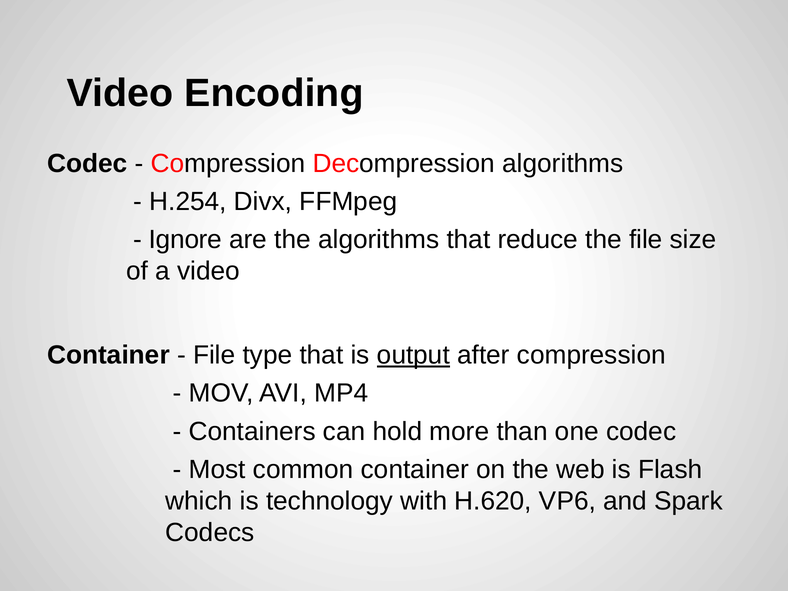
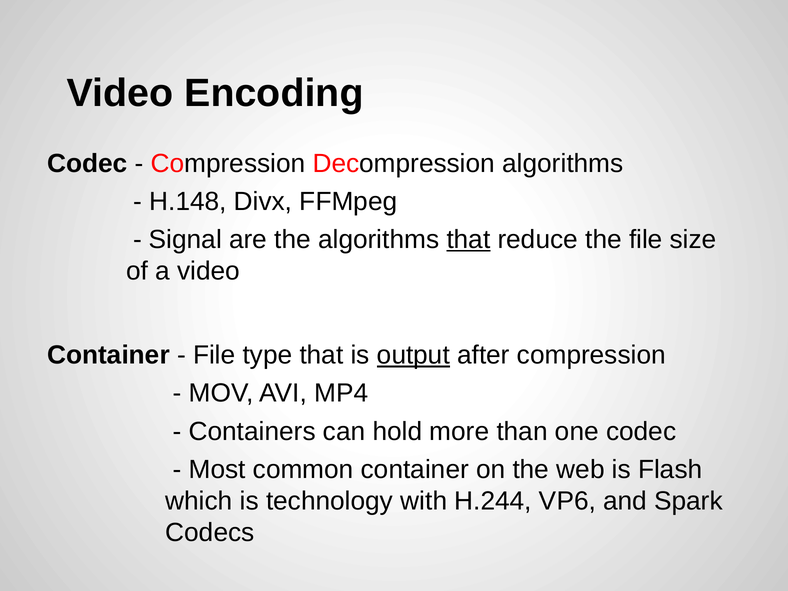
H.254: H.254 -> H.148
Ignore: Ignore -> Signal
that at (468, 240) underline: none -> present
H.620: H.620 -> H.244
